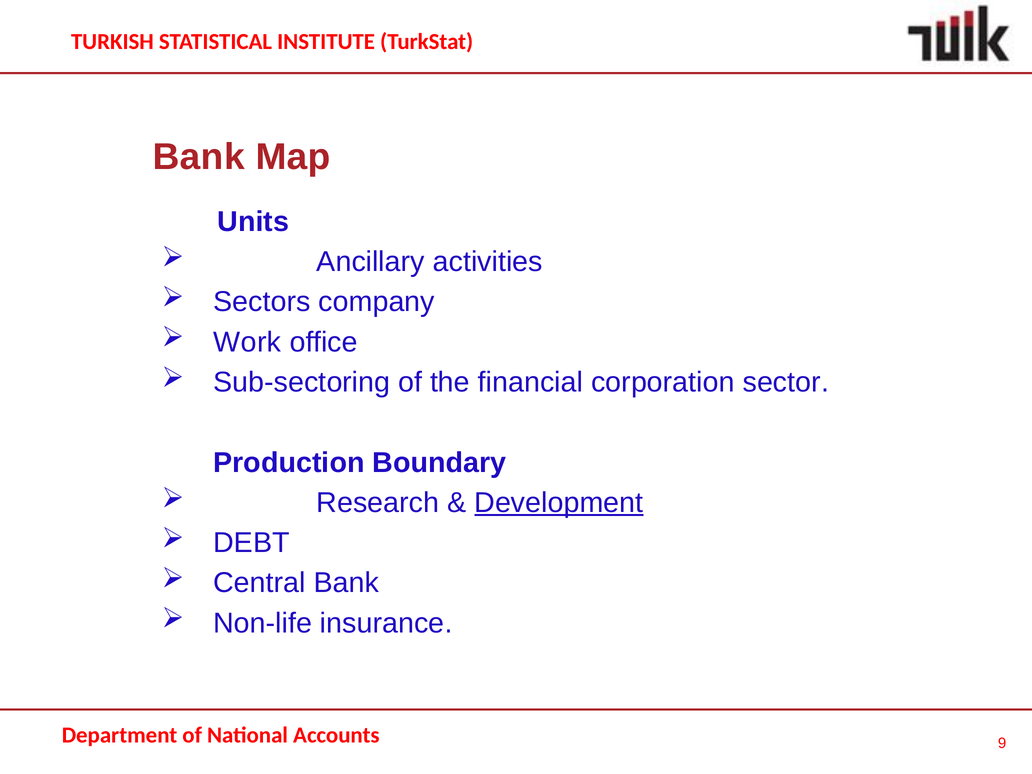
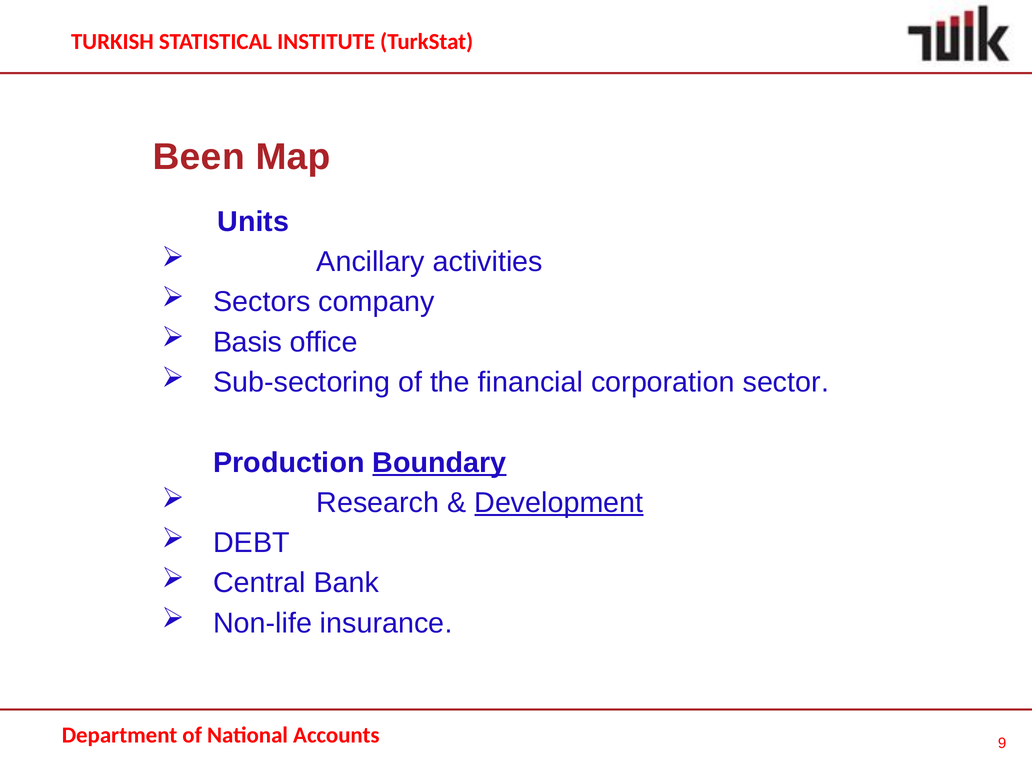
Bank at (199, 157): Bank -> Been
Work: Work -> Basis
Boundary underline: none -> present
